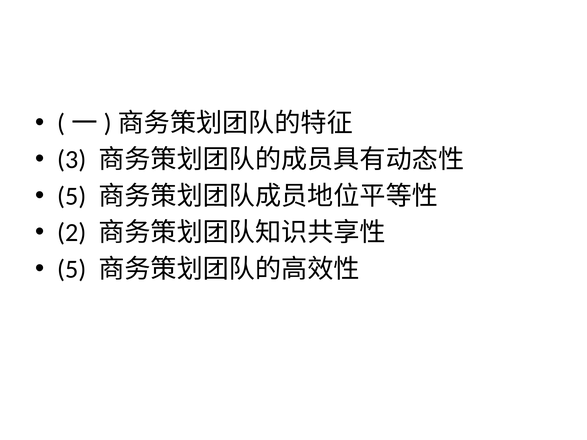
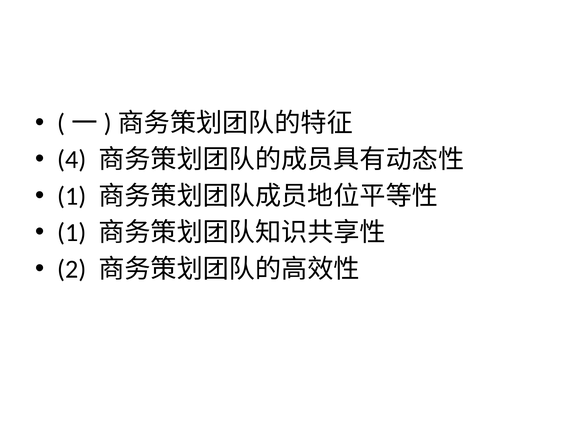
3: 3 -> 4
5 at (72, 196): 5 -> 1
2 at (72, 233): 2 -> 1
5 at (72, 269): 5 -> 2
